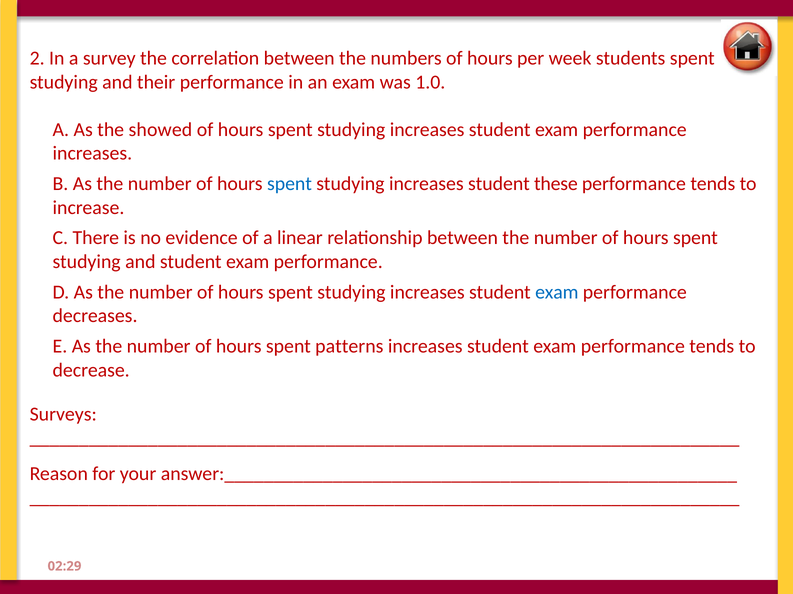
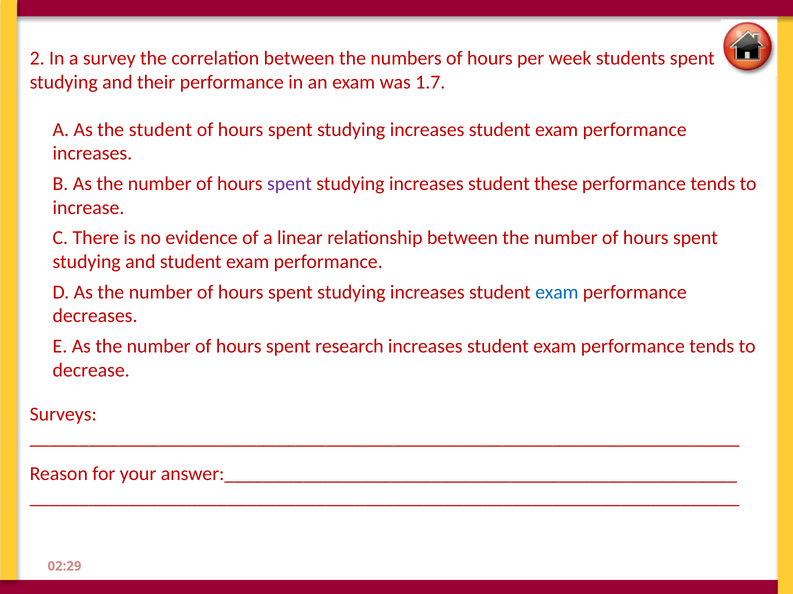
1.0: 1.0 -> 1.7
the showed: showed -> student
spent at (289, 184) colour: blue -> purple
patterns: patterns -> research
